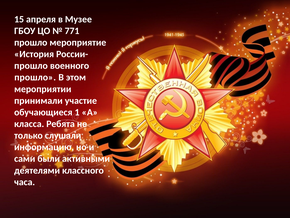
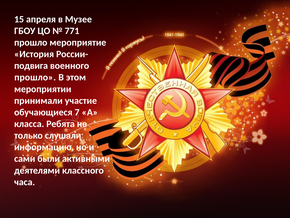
прошло at (31, 66): прошло -> подвига
1: 1 -> 7
